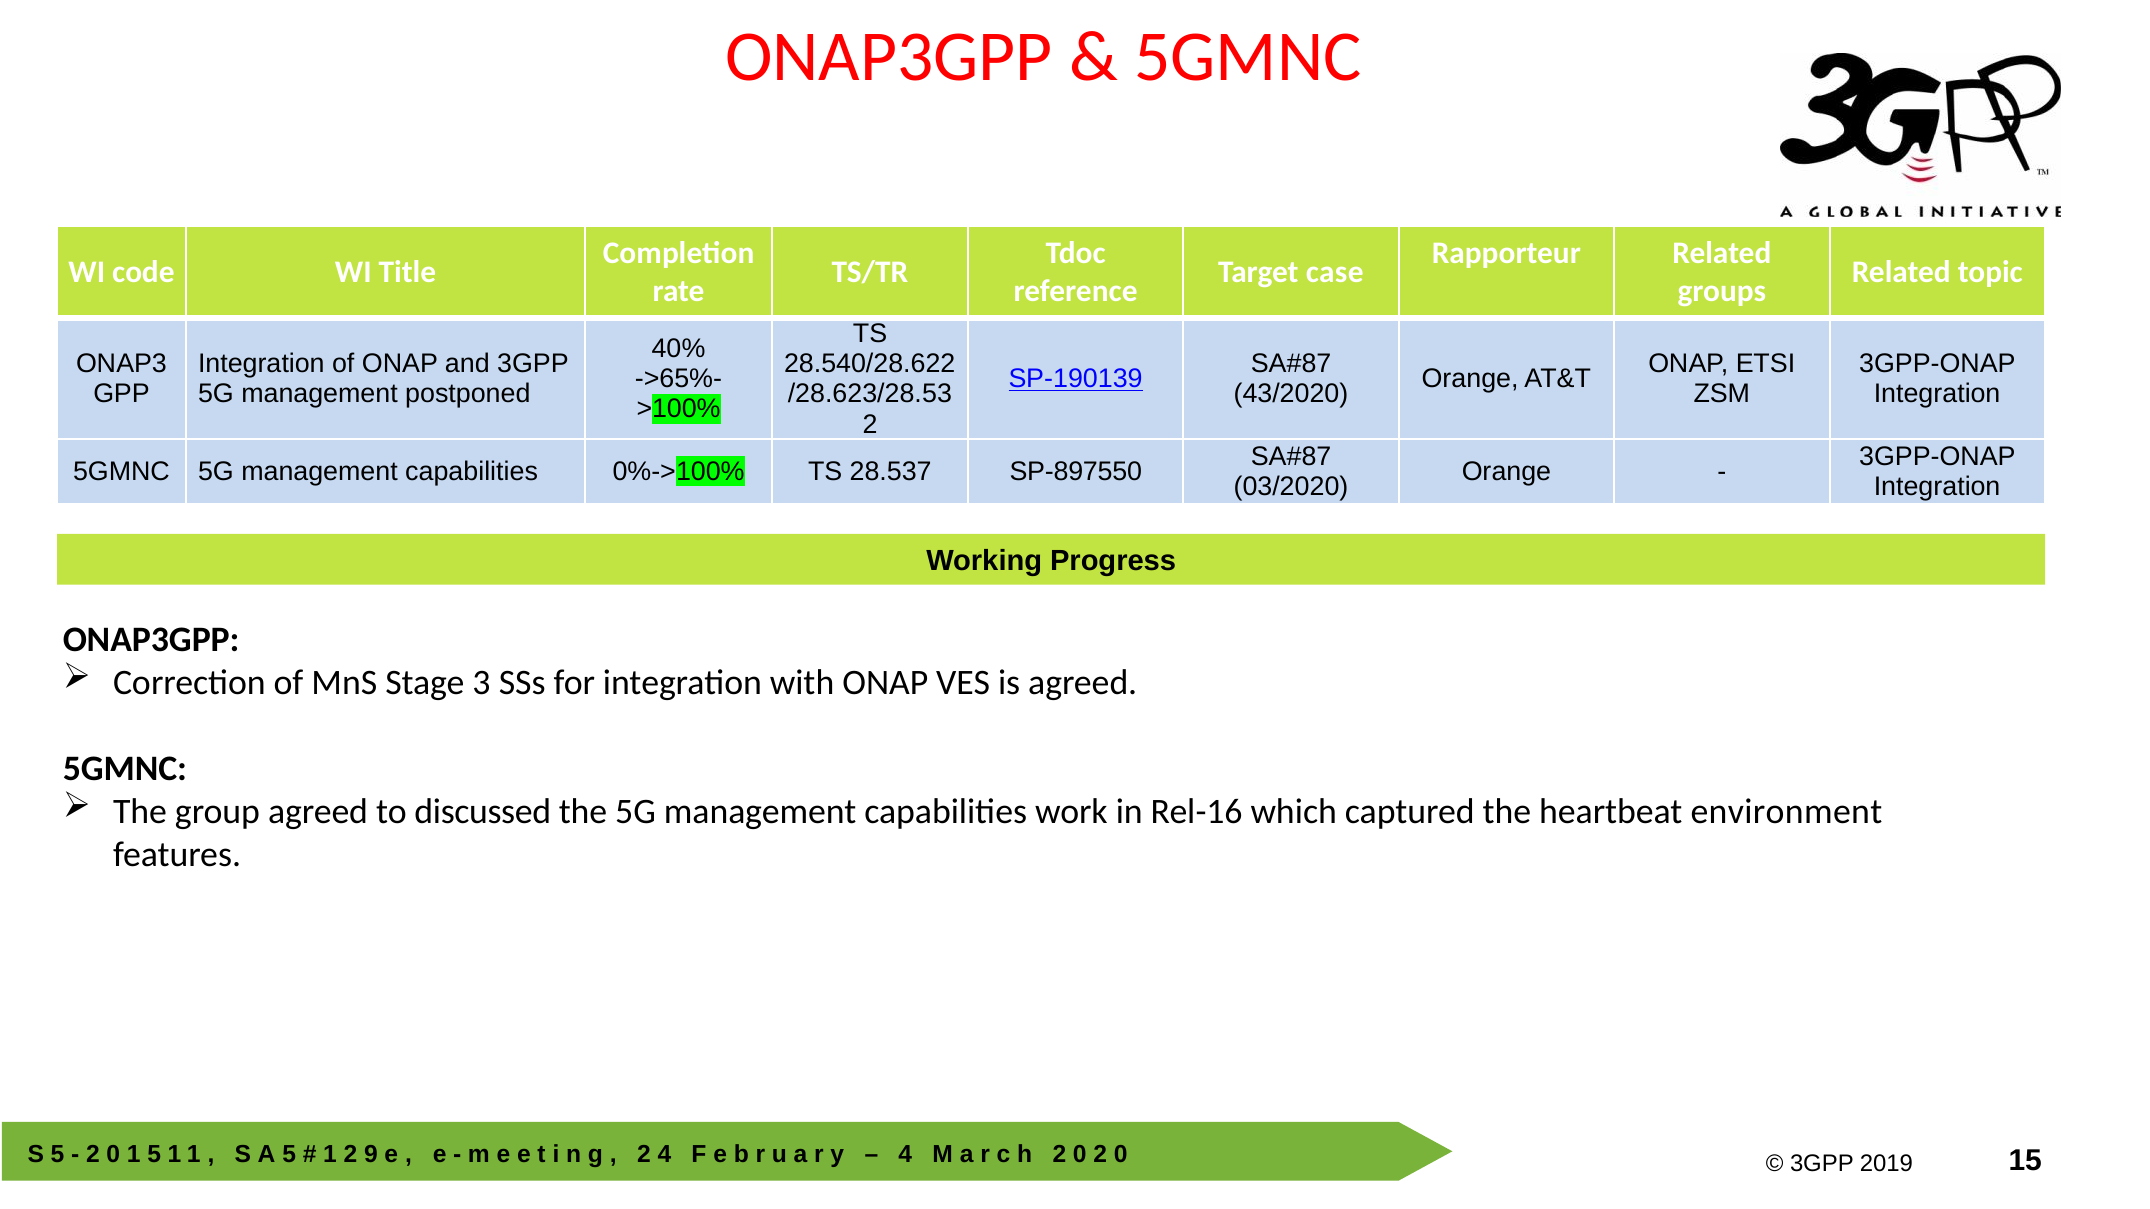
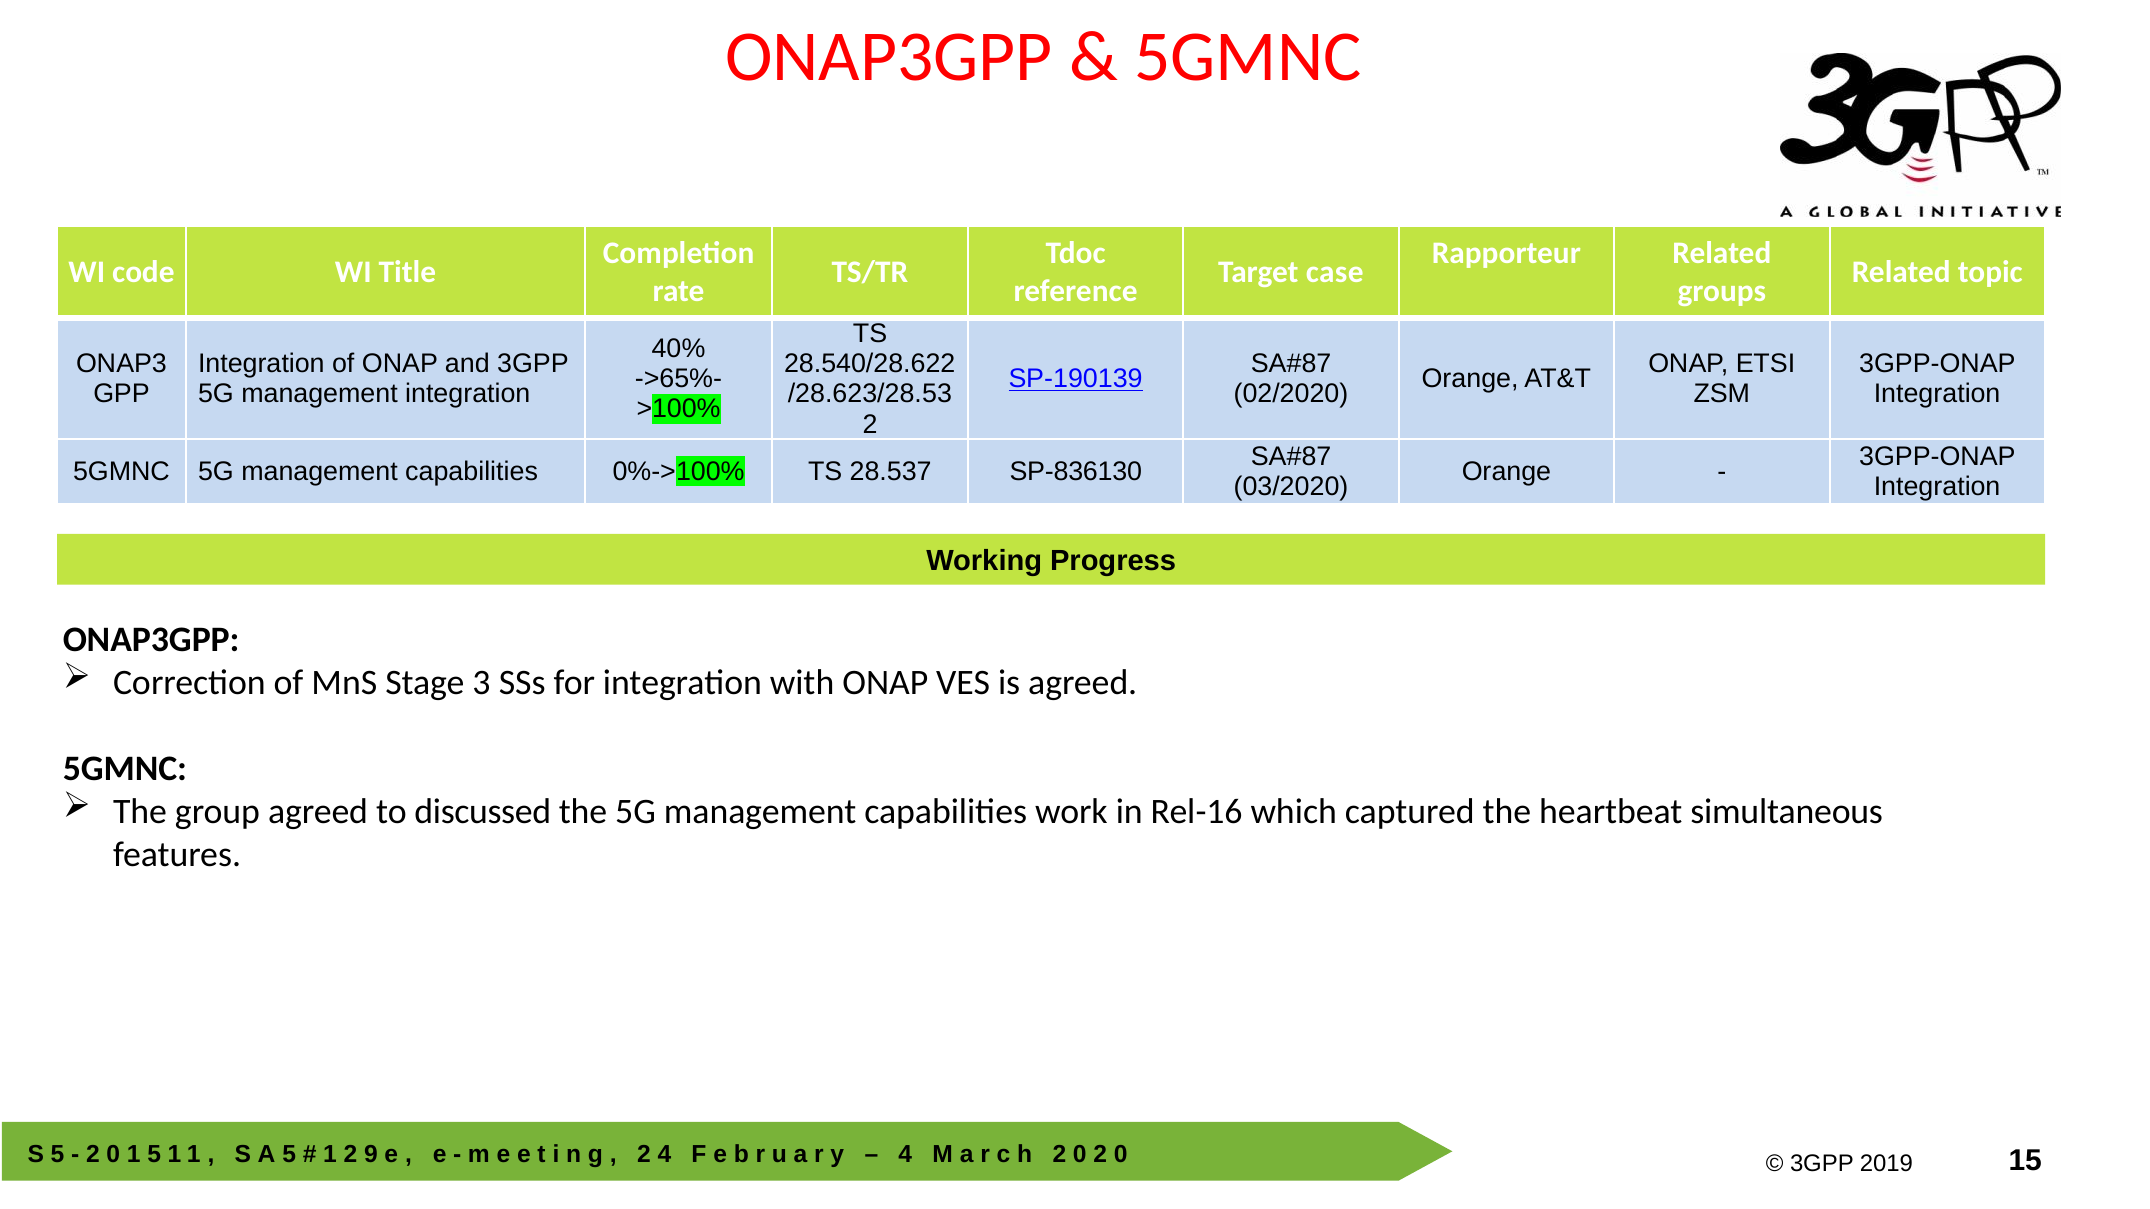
management postponed: postponed -> integration
43/2020: 43/2020 -> 02/2020
SP-897550: SP-897550 -> SP-836130
environment: environment -> simultaneous
